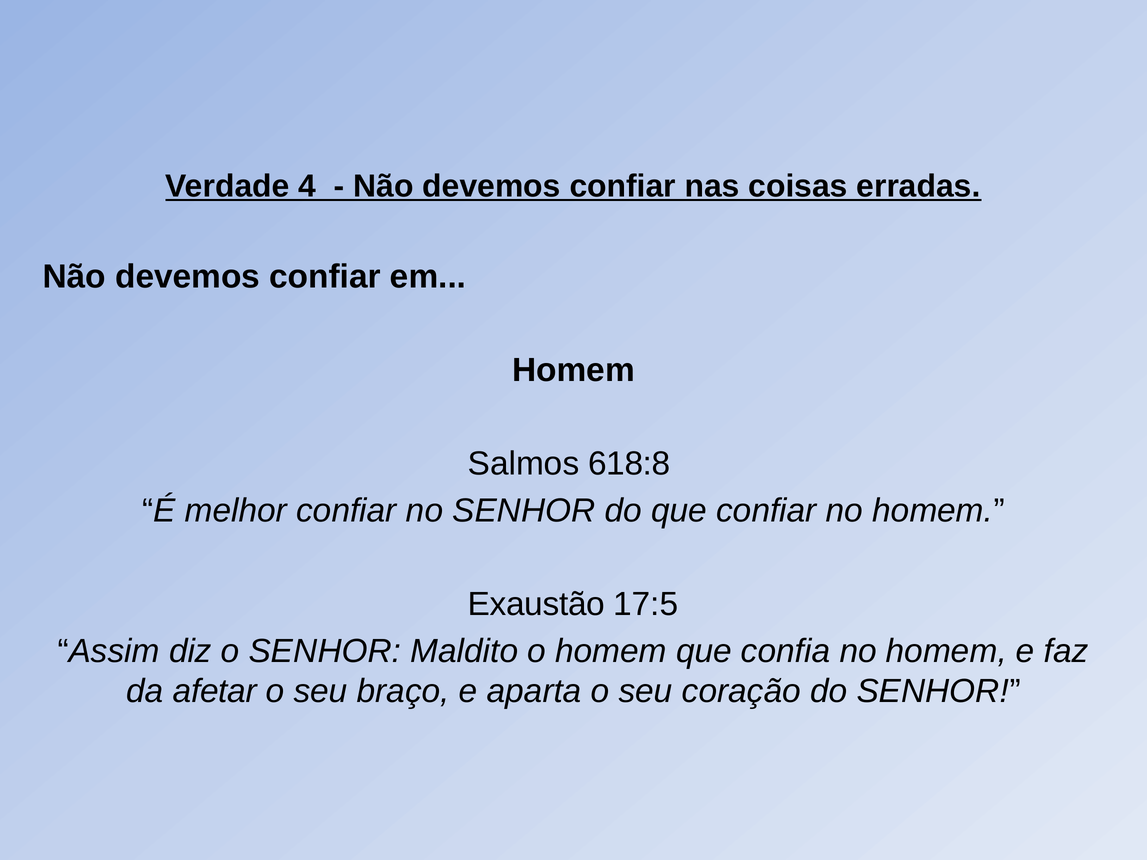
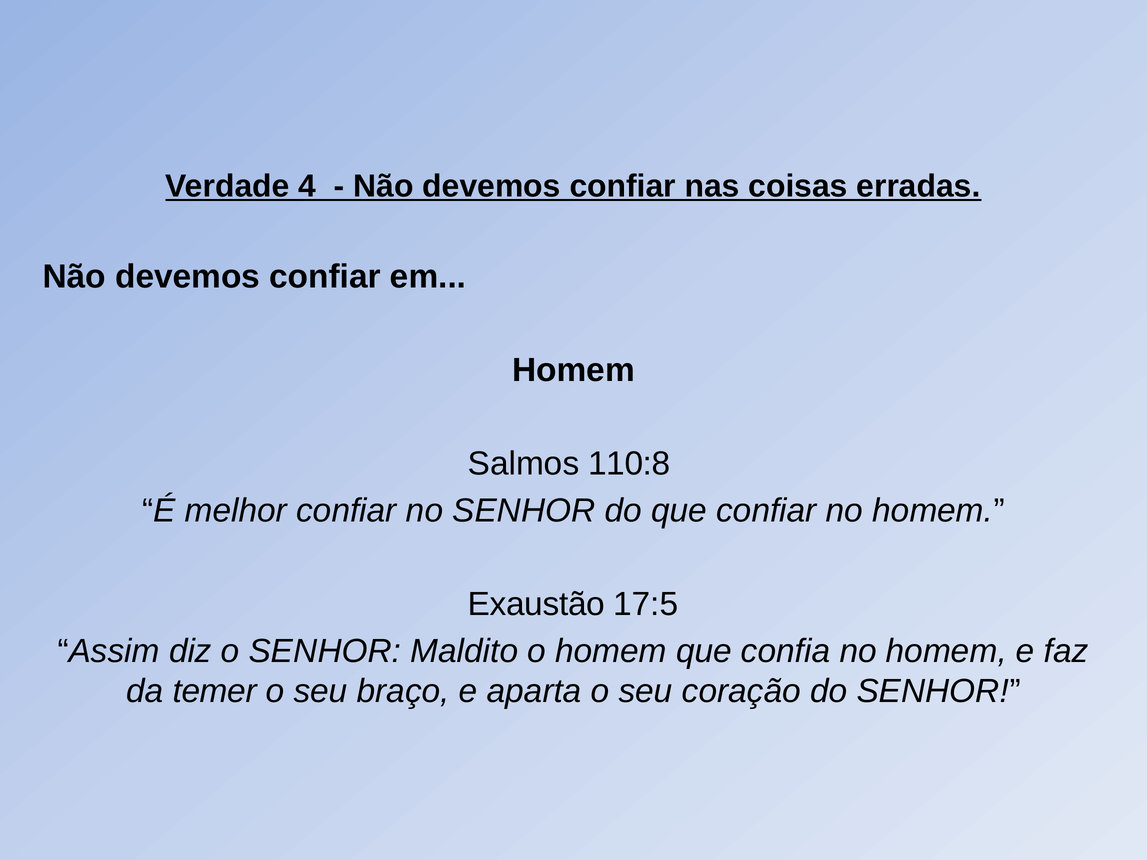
618:8: 618:8 -> 110:8
afetar: afetar -> temer
